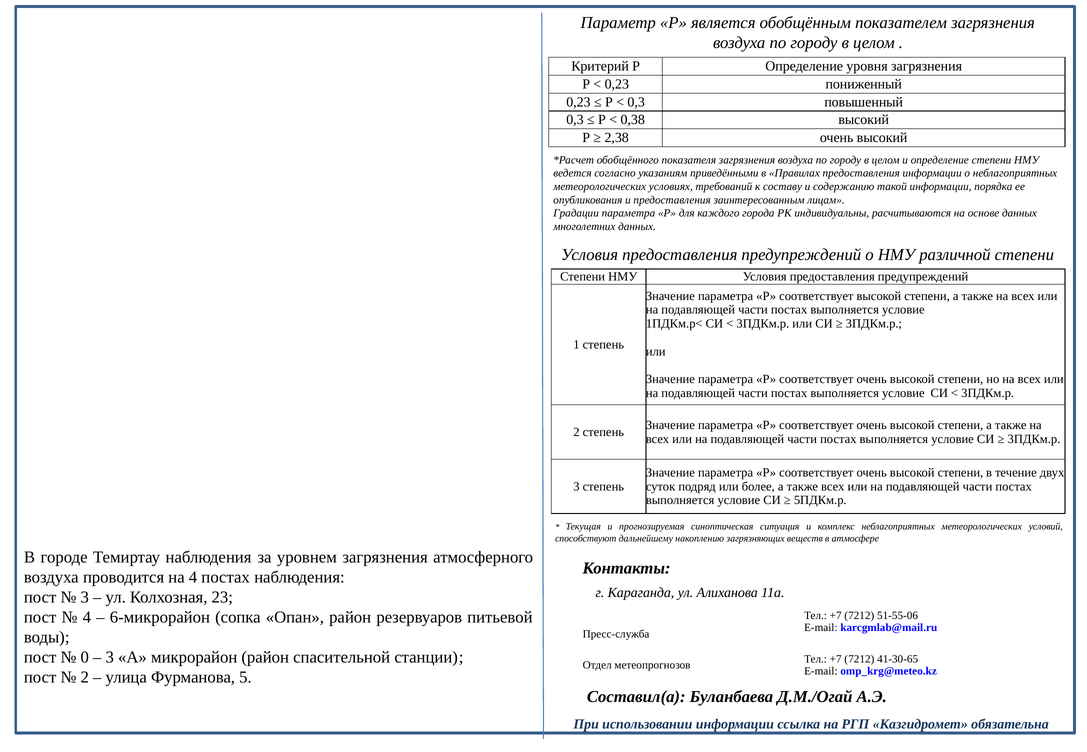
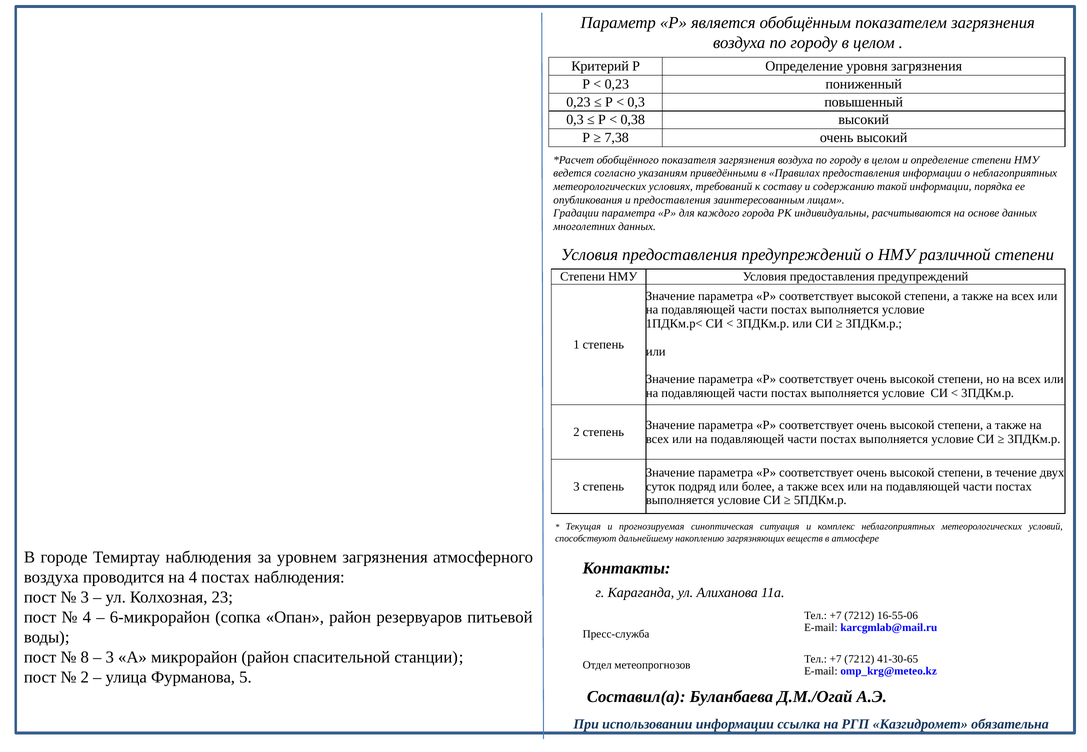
2,38: 2,38 -> 7,38
51-55-06: 51-55-06 -> 16-55-06
0: 0 -> 8
